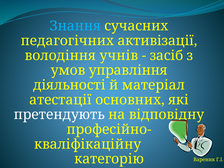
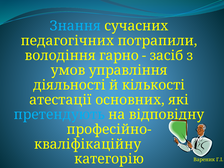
активізації: активізації -> потрапили
учнів: учнів -> гарно
матеріал: матеріал -> кiлькостi
претендують colour: white -> light blue
